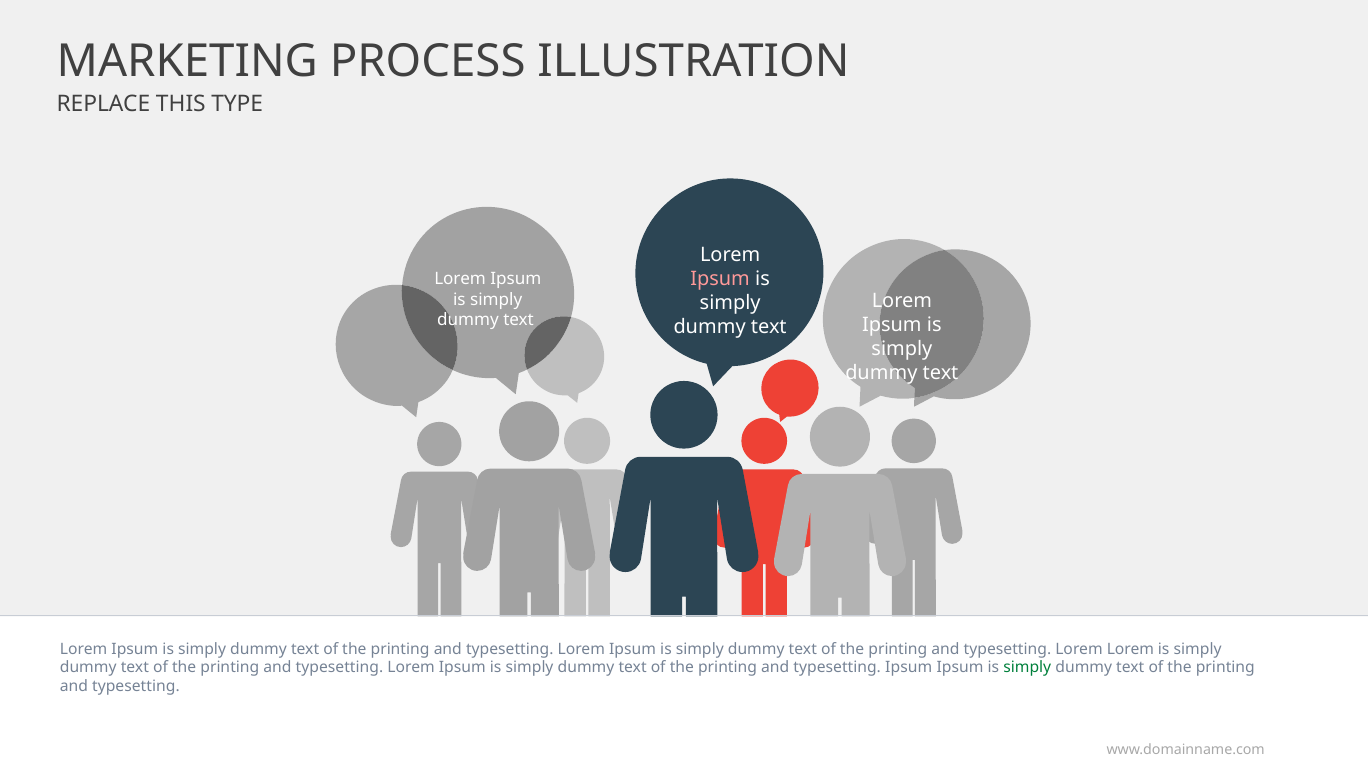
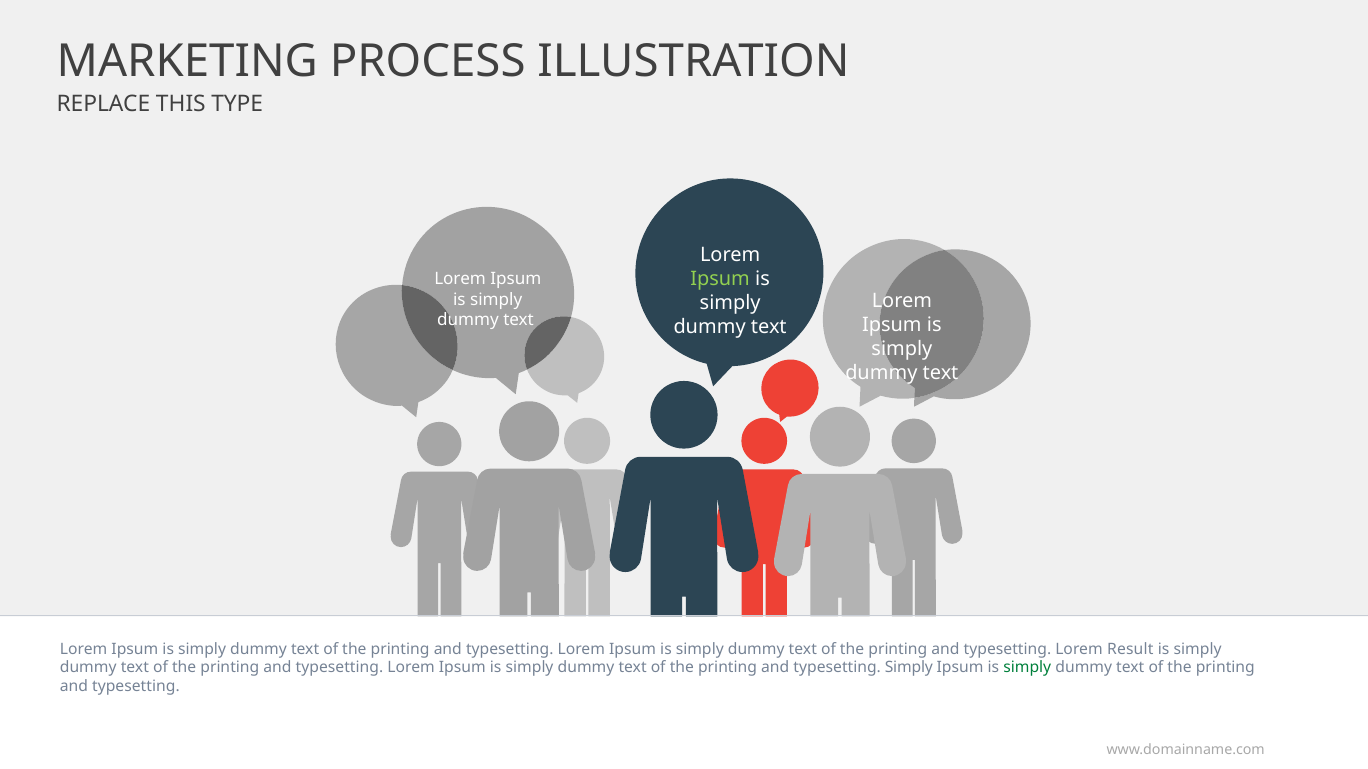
Ipsum at (720, 279) colour: pink -> light green
Lorem Lorem: Lorem -> Result
typesetting Ipsum: Ipsum -> Simply
